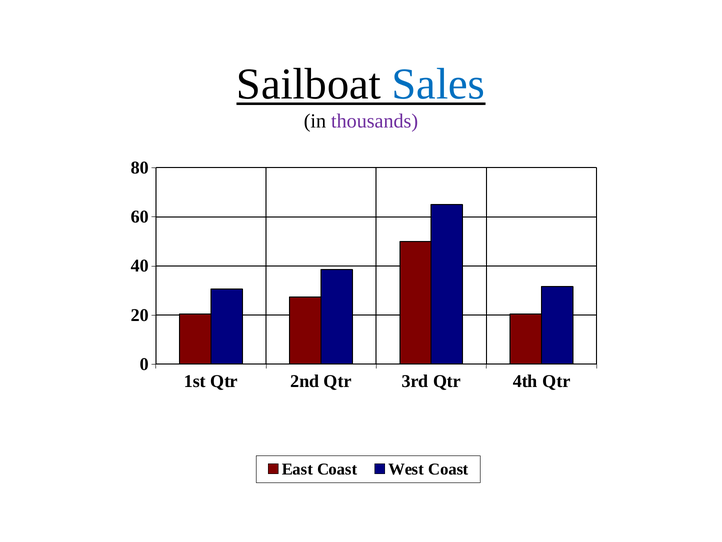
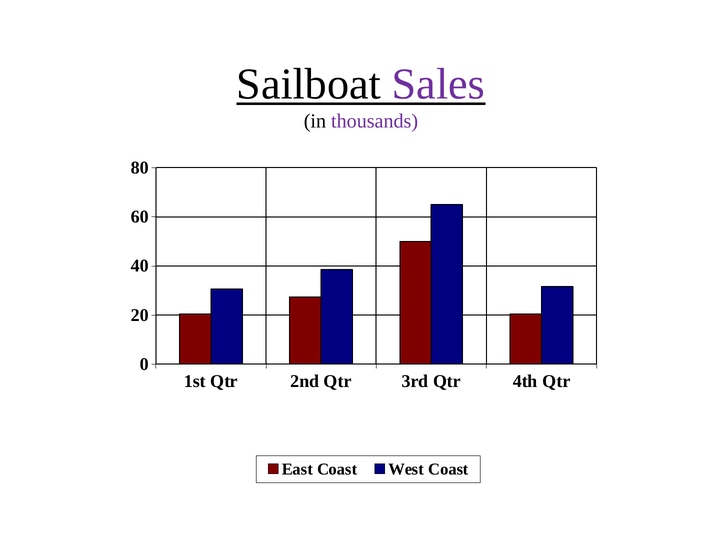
Sales colour: blue -> purple
